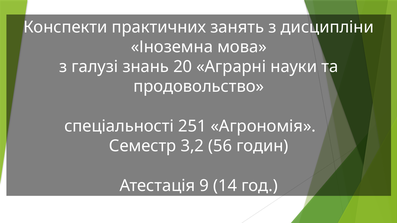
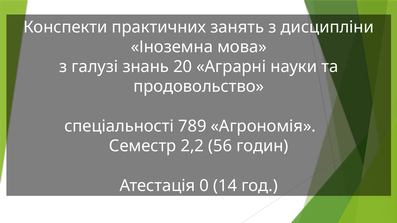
251: 251 -> 789
3,2: 3,2 -> 2,2
9: 9 -> 0
